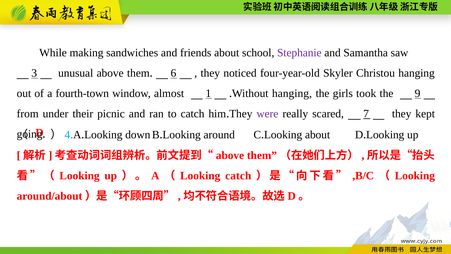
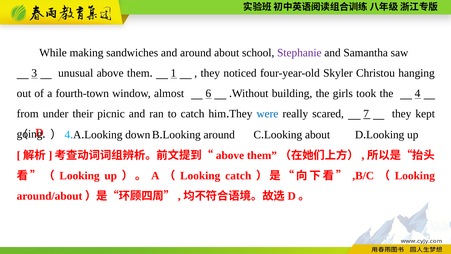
and friends: friends -> around
6: 6 -> 1
1: 1 -> 6
hanging at (292, 93): hanging -> building
9: 9 -> 4
were colour: purple -> blue
